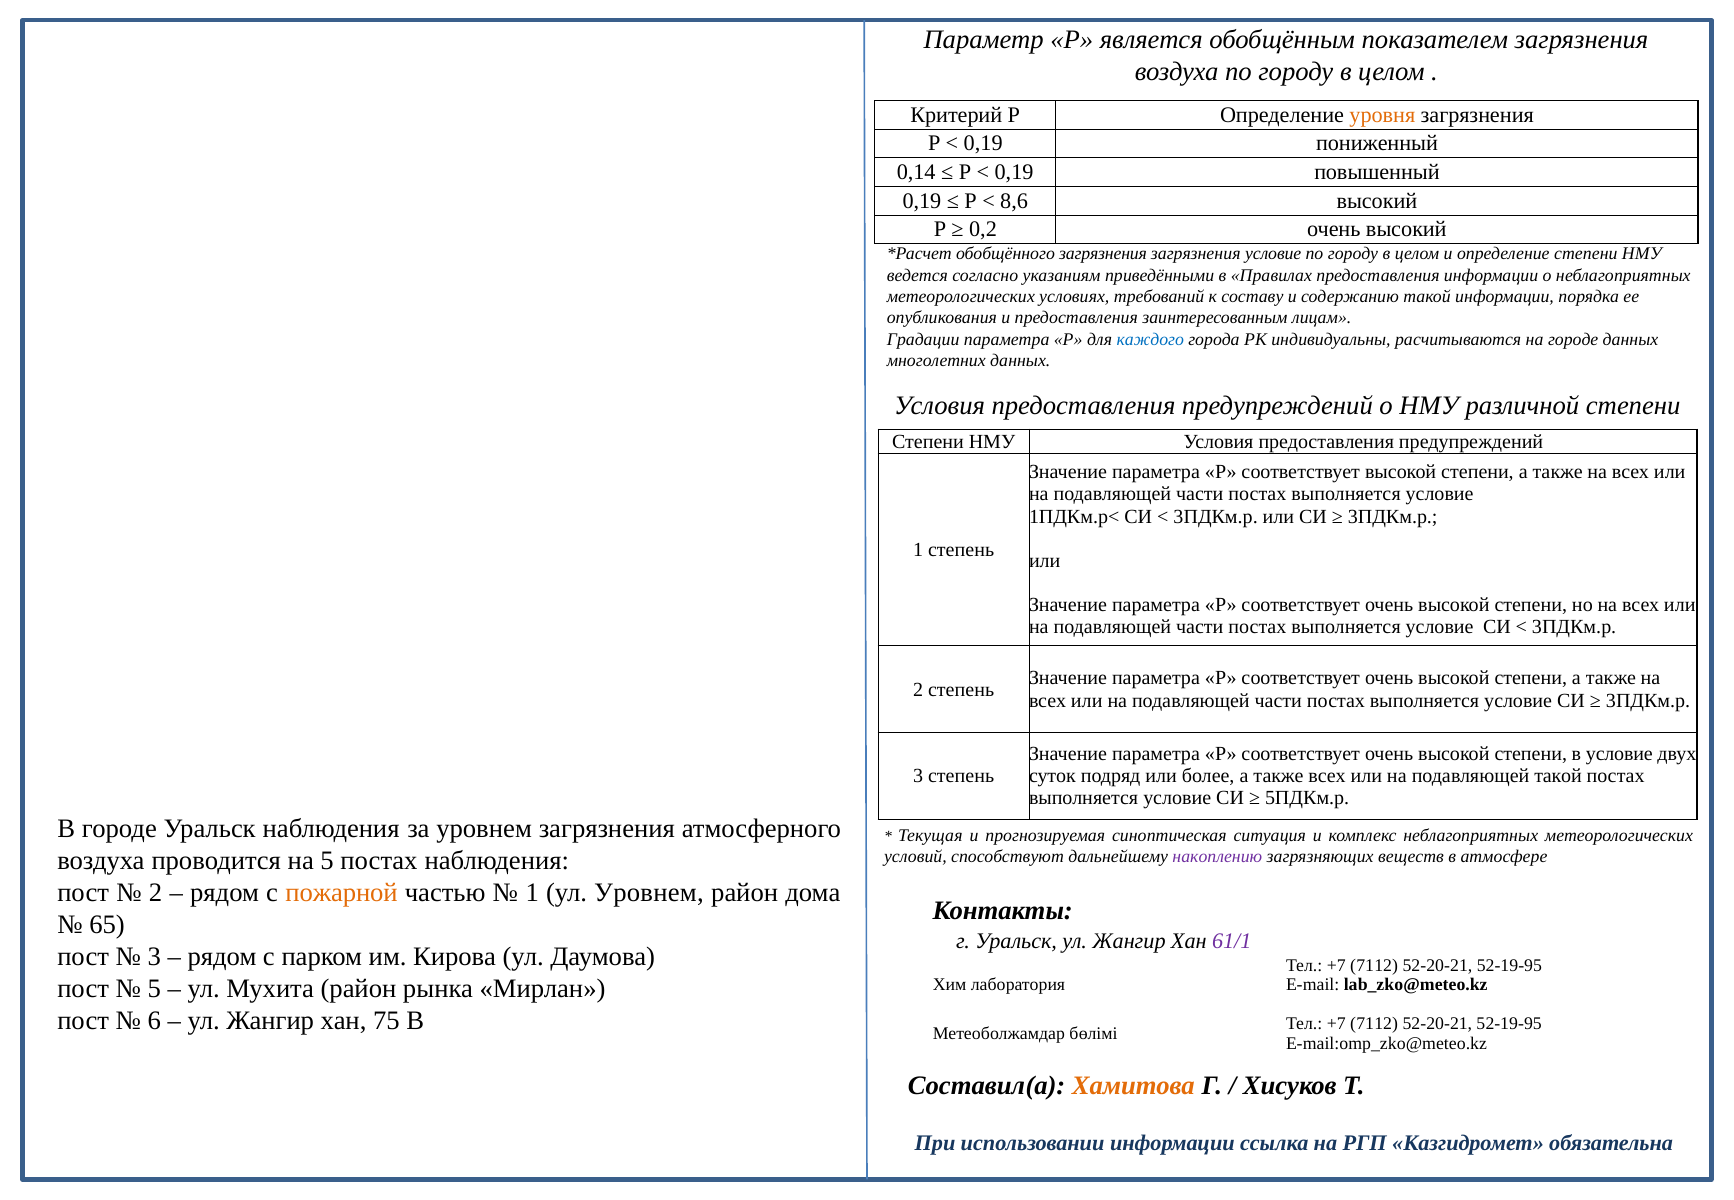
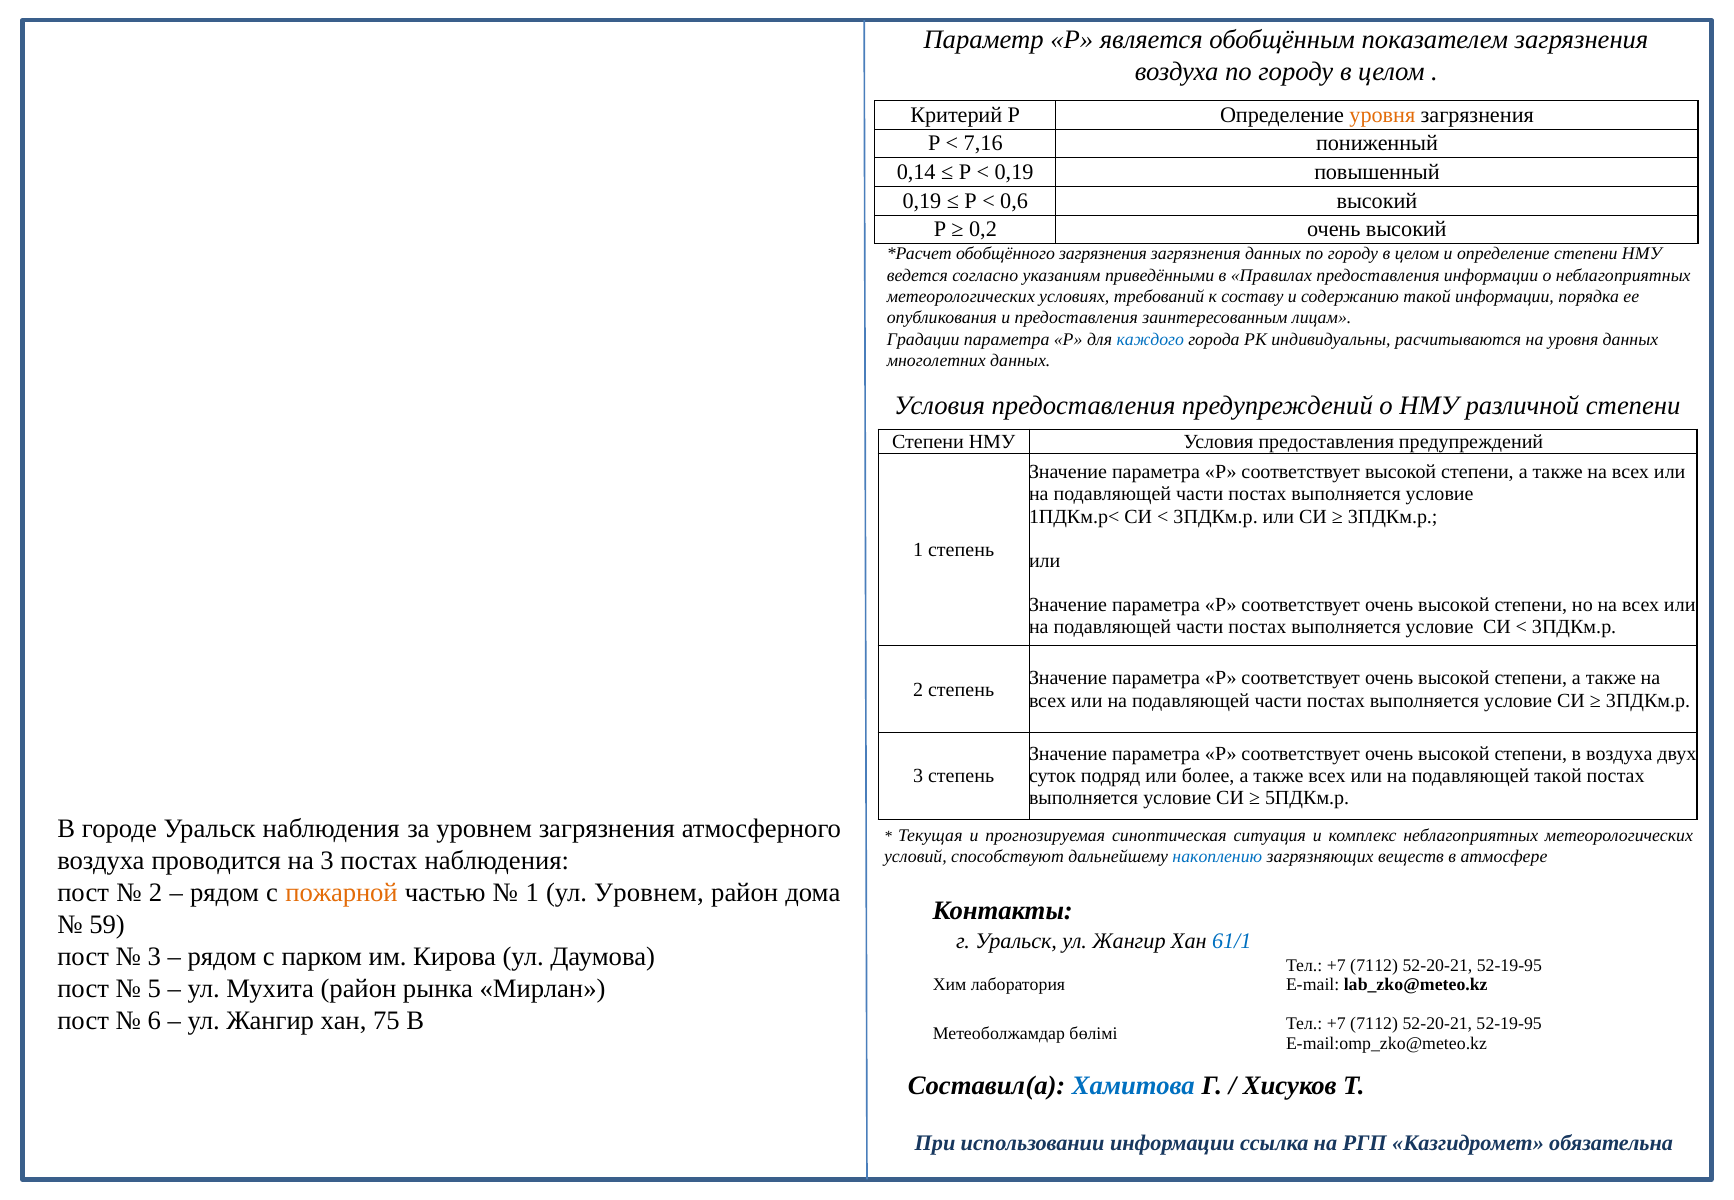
0,19 at (983, 144): 0,19 -> 7,16
8,6: 8,6 -> 0,6
загрязнения условие: условие -> данных
на городе: городе -> уровня
в условие: условие -> воздуха
на 5: 5 -> 3
накоплению colour: purple -> blue
65: 65 -> 59
61/1 colour: purple -> blue
Хамитова colour: orange -> blue
